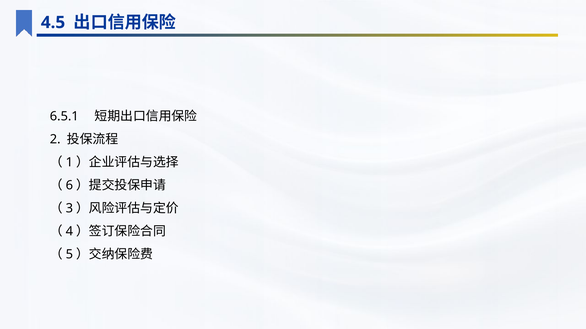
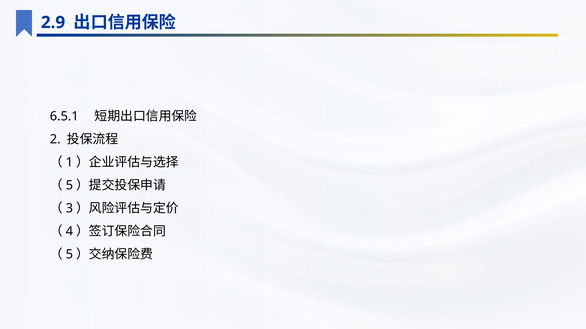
4.5: 4.5 -> 2.9
6 at (69, 186): 6 -> 5
